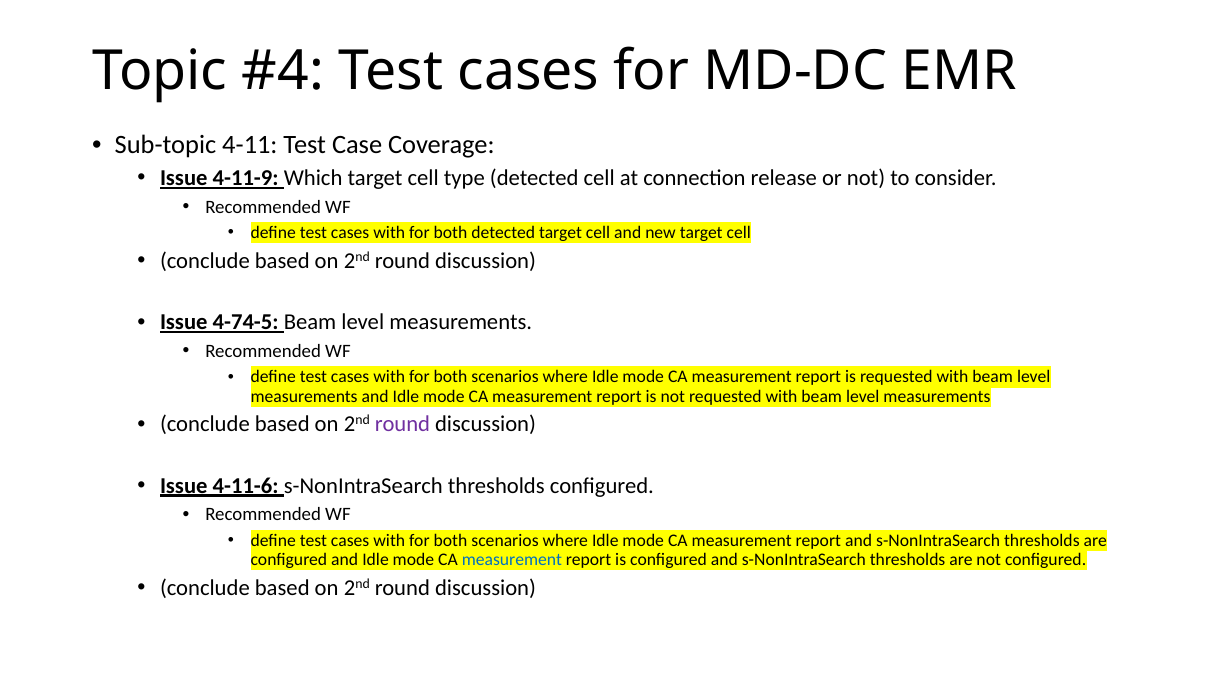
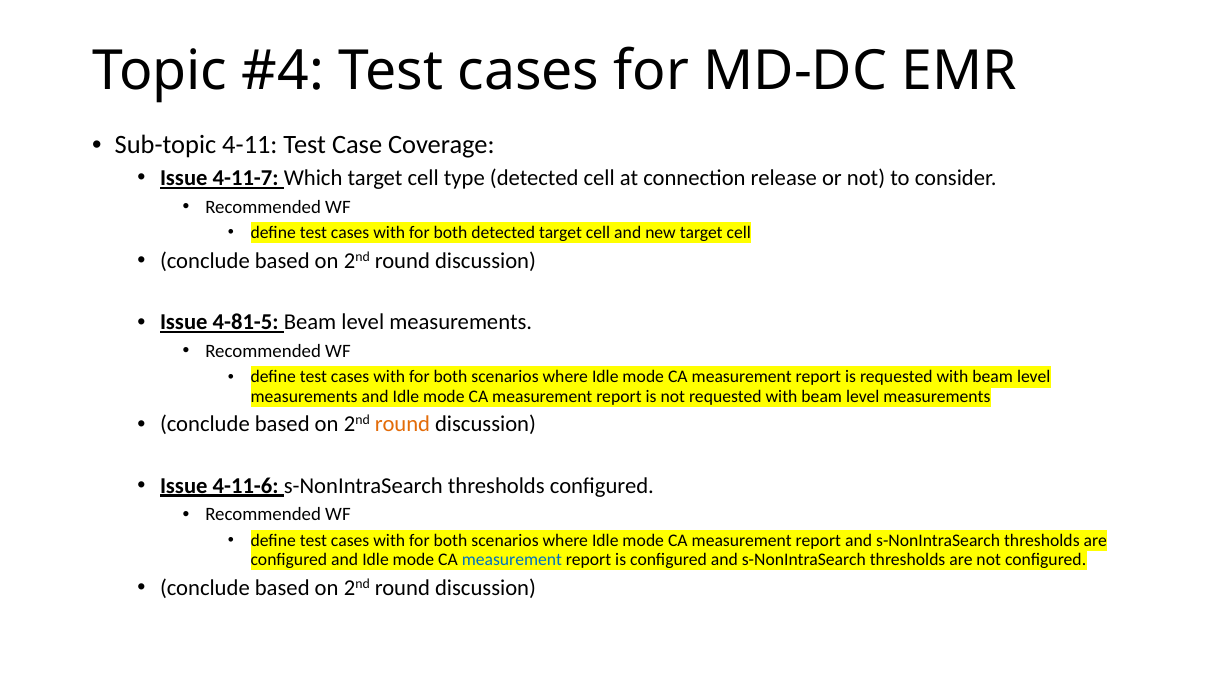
4-11-9: 4-11-9 -> 4-11-7
4-74-5: 4-74-5 -> 4-81-5
round at (402, 424) colour: purple -> orange
